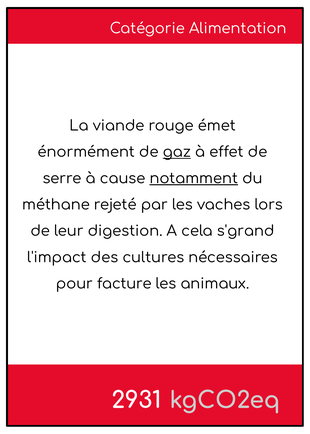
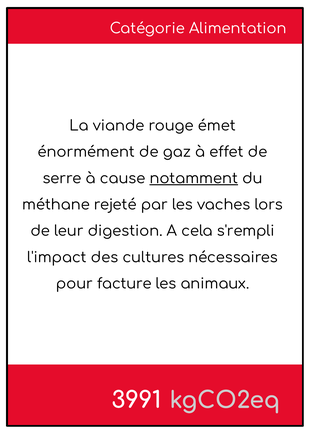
gaz underline: present -> none
s'grand: s'grand -> s'rempli
2931: 2931 -> 3991
